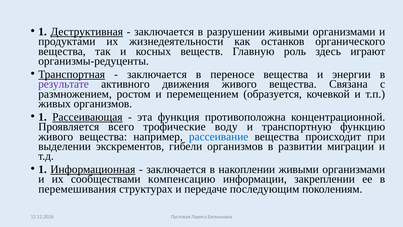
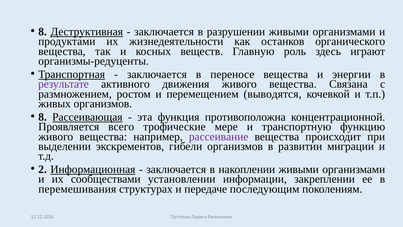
1 at (43, 32): 1 -> 8
образуется: образуется -> выводятся
1 at (43, 117): 1 -> 8
воду: воду -> мере
рассеивание colour: blue -> purple
1 at (43, 169): 1 -> 2
компенсацию: компенсацию -> установлении
